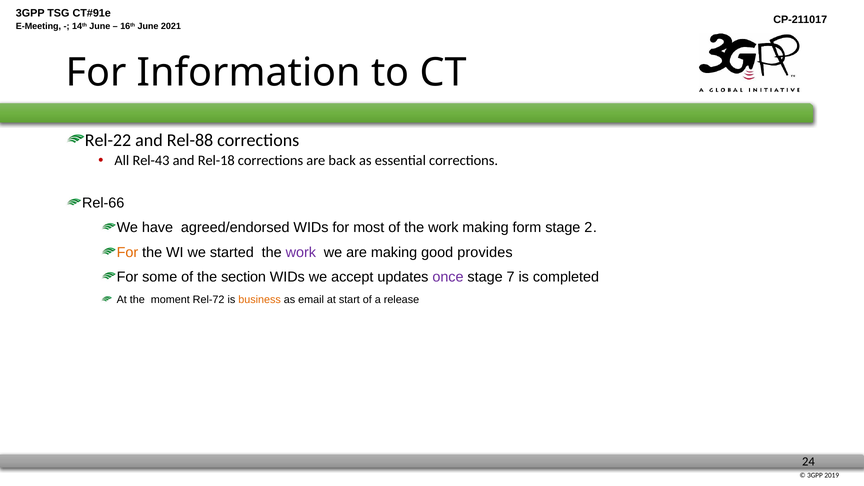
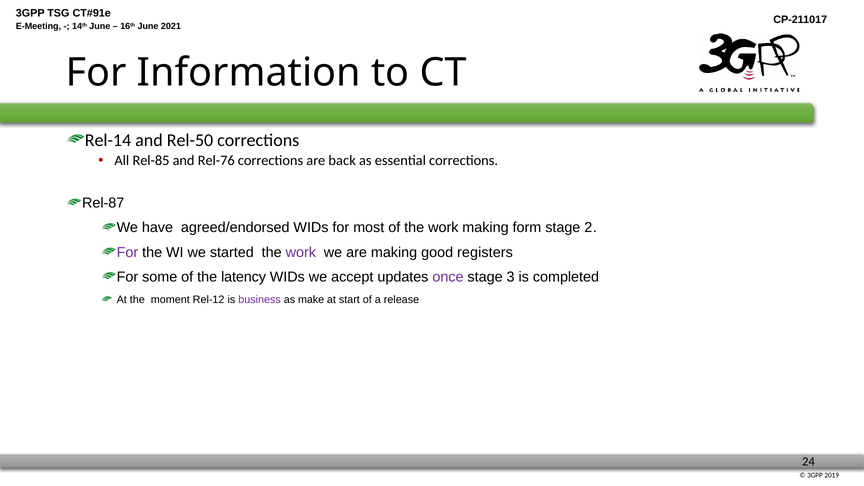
Rel-22: Rel-22 -> Rel-14
Rel-88: Rel-88 -> Rel-50
Rel-43: Rel-43 -> Rel-85
Rel-18: Rel-18 -> Rel-76
Rel-66: Rel-66 -> Rel-87
For at (127, 252) colour: orange -> purple
provides: provides -> registers
section: section -> latency
7: 7 -> 3
Rel-72: Rel-72 -> Rel-12
business colour: orange -> purple
email: email -> make
